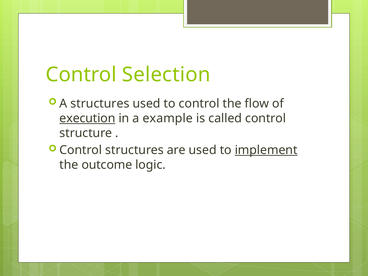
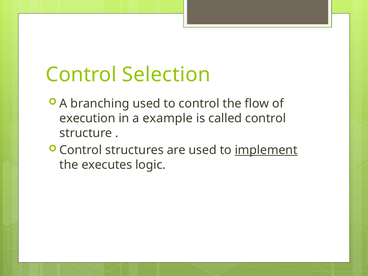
A structures: structures -> branching
execution underline: present -> none
outcome: outcome -> executes
